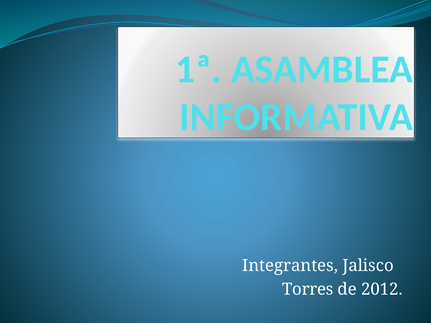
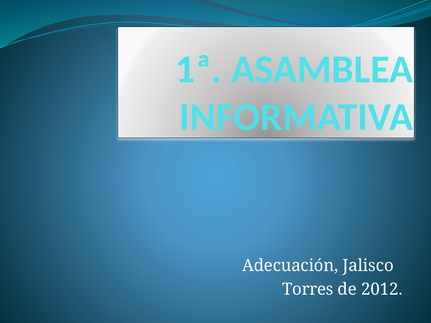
Integrantes: Integrantes -> Adecuación
